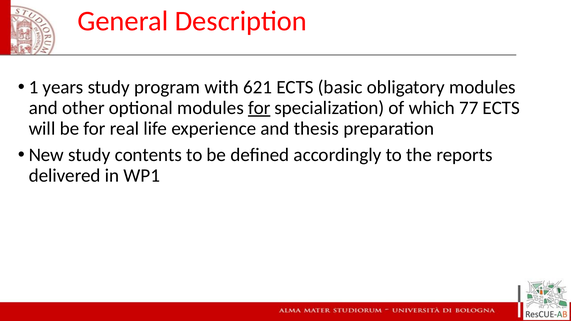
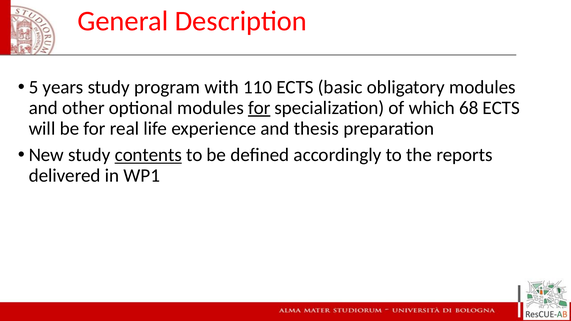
1: 1 -> 5
621: 621 -> 110
77: 77 -> 68
contents underline: none -> present
